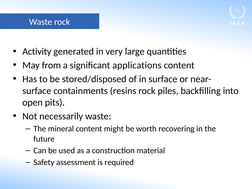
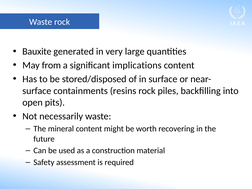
Activity: Activity -> Bauxite
applications: applications -> implications
